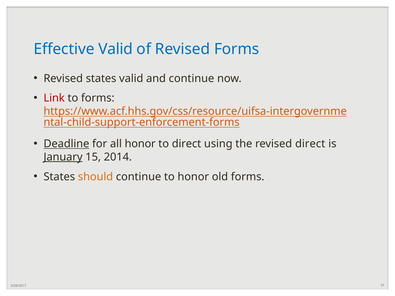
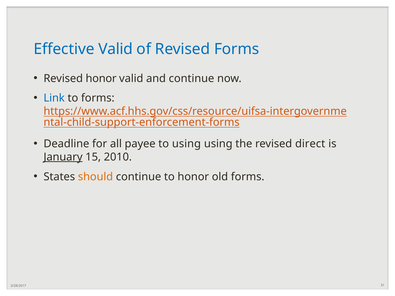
Revised states: states -> honor
Link colour: red -> blue
Deadline underline: present -> none
all honor: honor -> payee
to direct: direct -> using
2014: 2014 -> 2010
